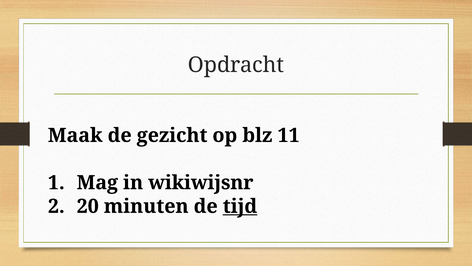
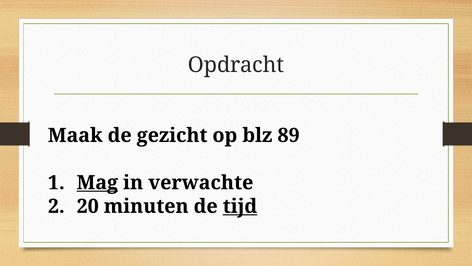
11: 11 -> 89
Mag underline: none -> present
wikiwijsnr: wikiwijsnr -> verwachte
